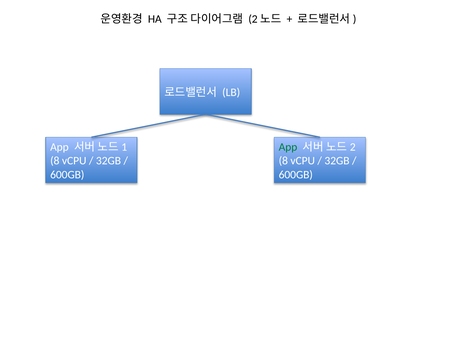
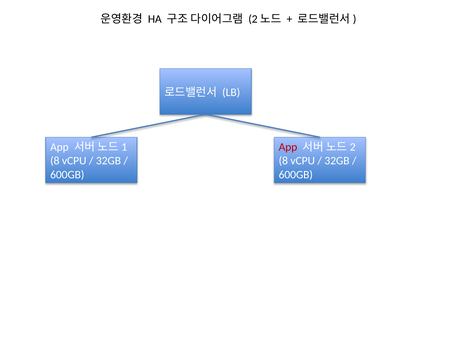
App at (288, 147) colour: green -> red
